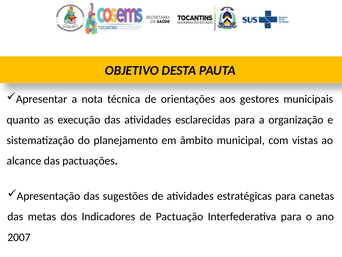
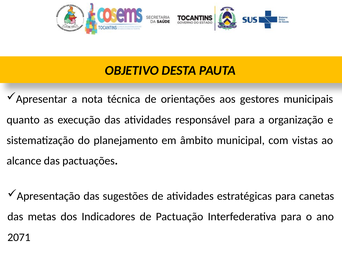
esclarecidas: esclarecidas -> responsável
2007: 2007 -> 2071
